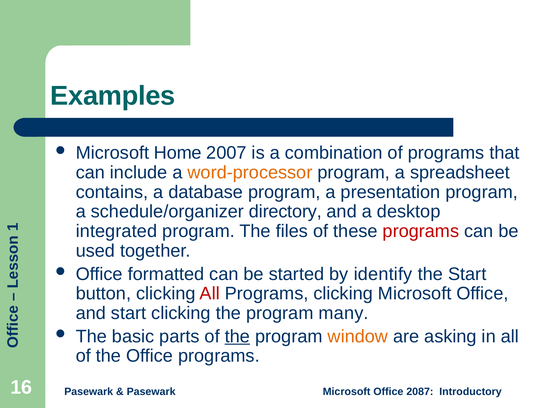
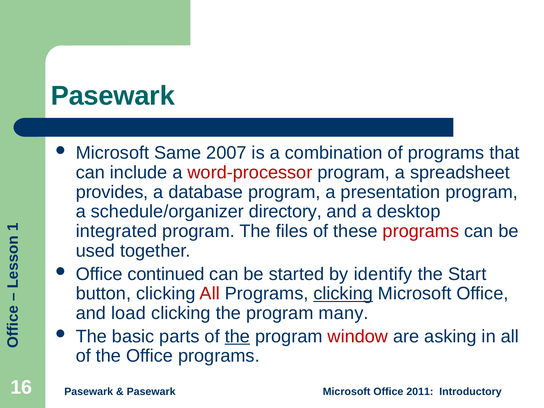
Examples at (113, 96): Examples -> Pasewark
Home: Home -> Same
word-processor colour: orange -> red
contains: contains -> provides
formatted: formatted -> continued
clicking at (343, 294) underline: none -> present
and start: start -> load
window colour: orange -> red
2087: 2087 -> 2011
